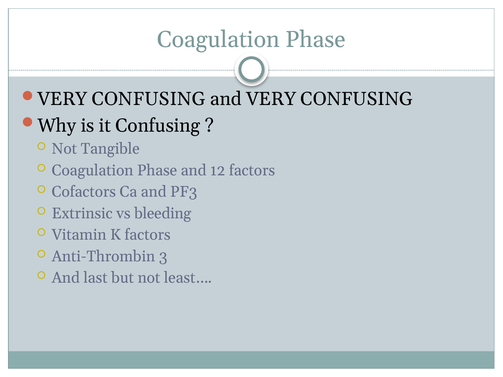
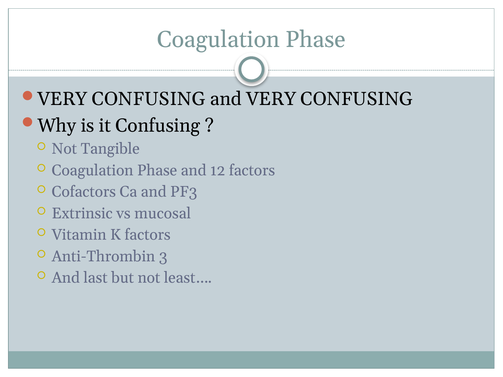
bleeding: bleeding -> mucosal
